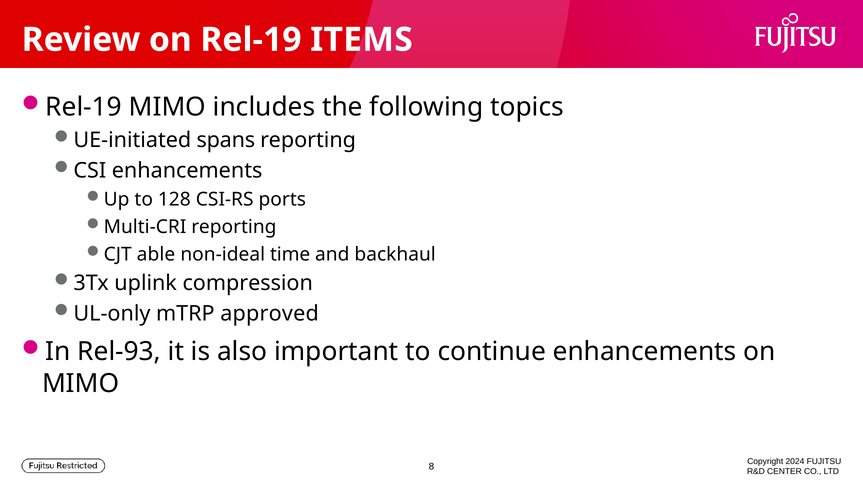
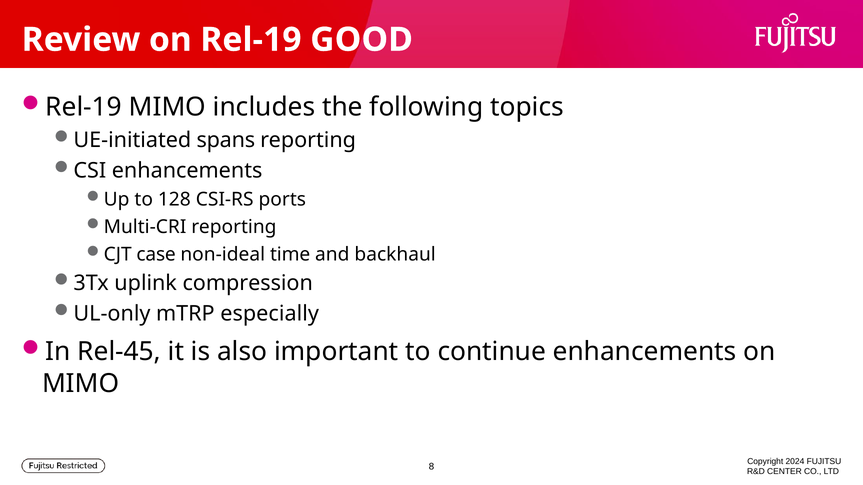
ITEMS: ITEMS -> GOOD
able: able -> case
approved: approved -> especially
Rel-93: Rel-93 -> Rel-45
